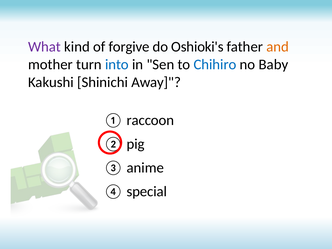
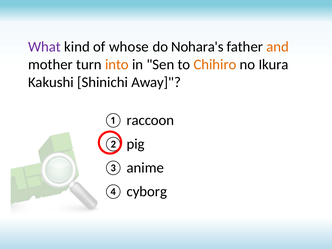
forgive: forgive -> whose
Oshioki's: Oshioki's -> Nohara's
into colour: blue -> orange
Chihiro colour: blue -> orange
Baby: Baby -> Ikura
special: special -> cyborg
